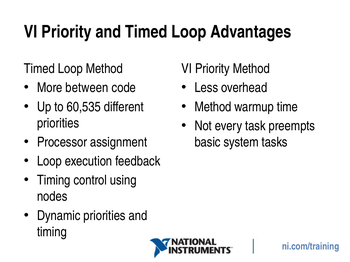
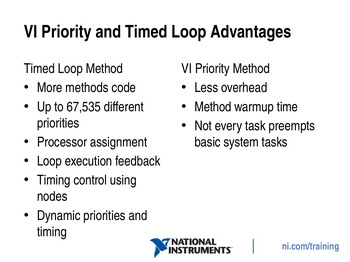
between: between -> methods
60,535: 60,535 -> 67,535
